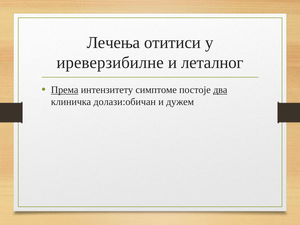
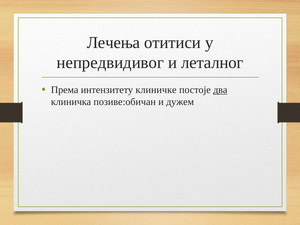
иреверзибилне: иреверзибилне -> непредвидивог
Према underline: present -> none
симптоме: симптоме -> клиничке
долази:обичан: долази:обичан -> позиве:обичан
